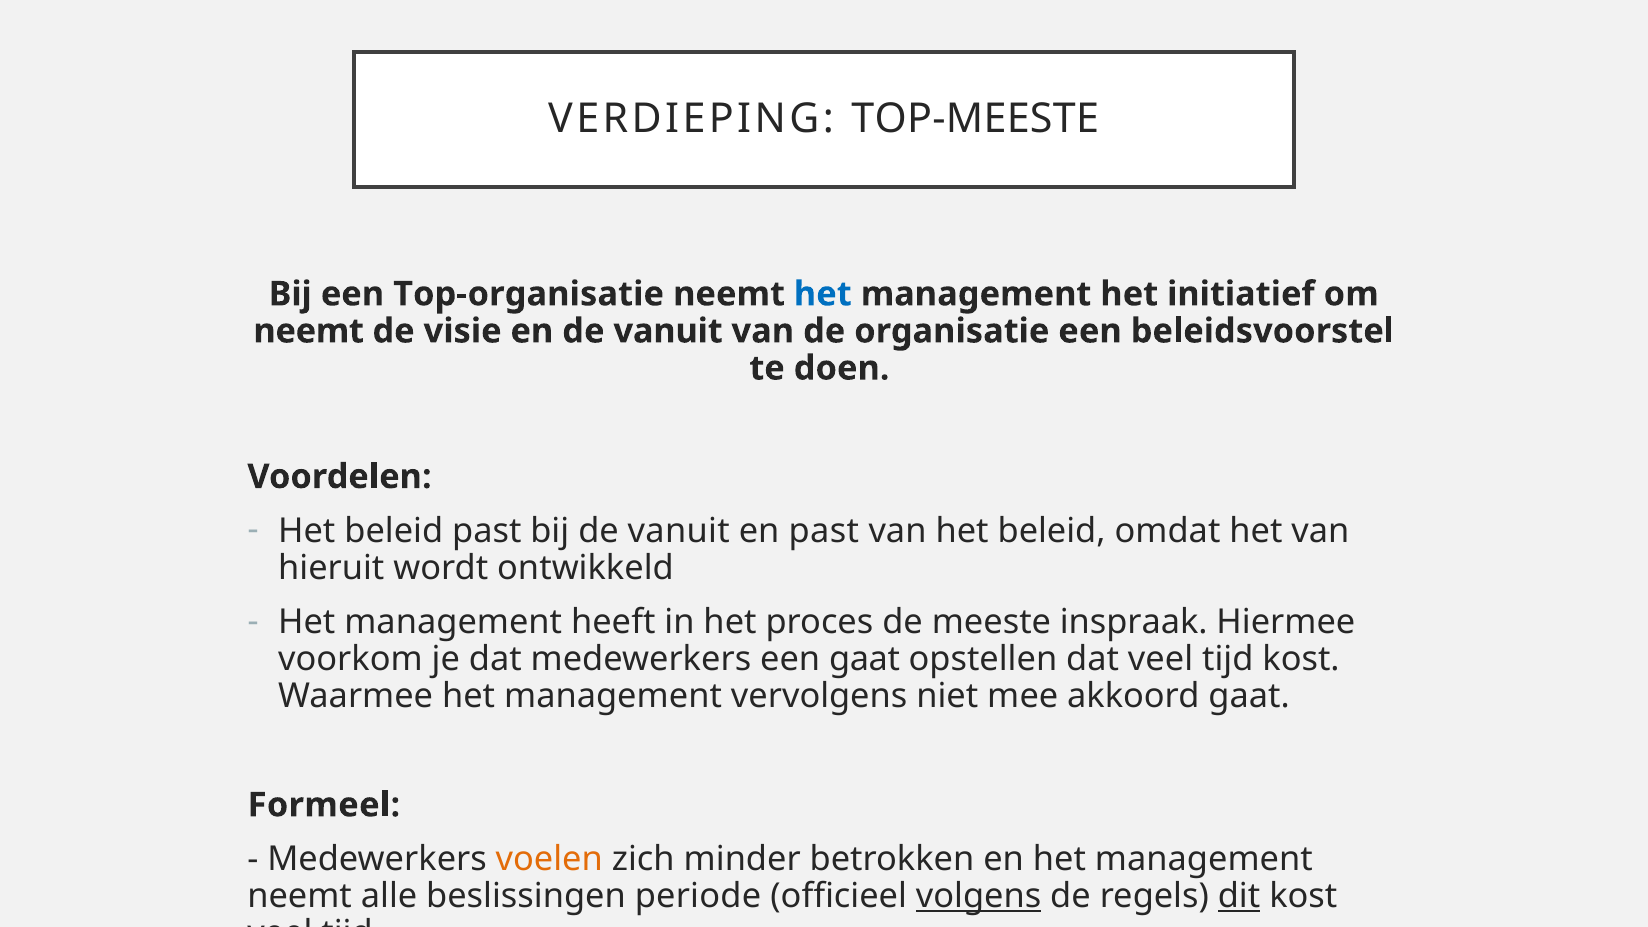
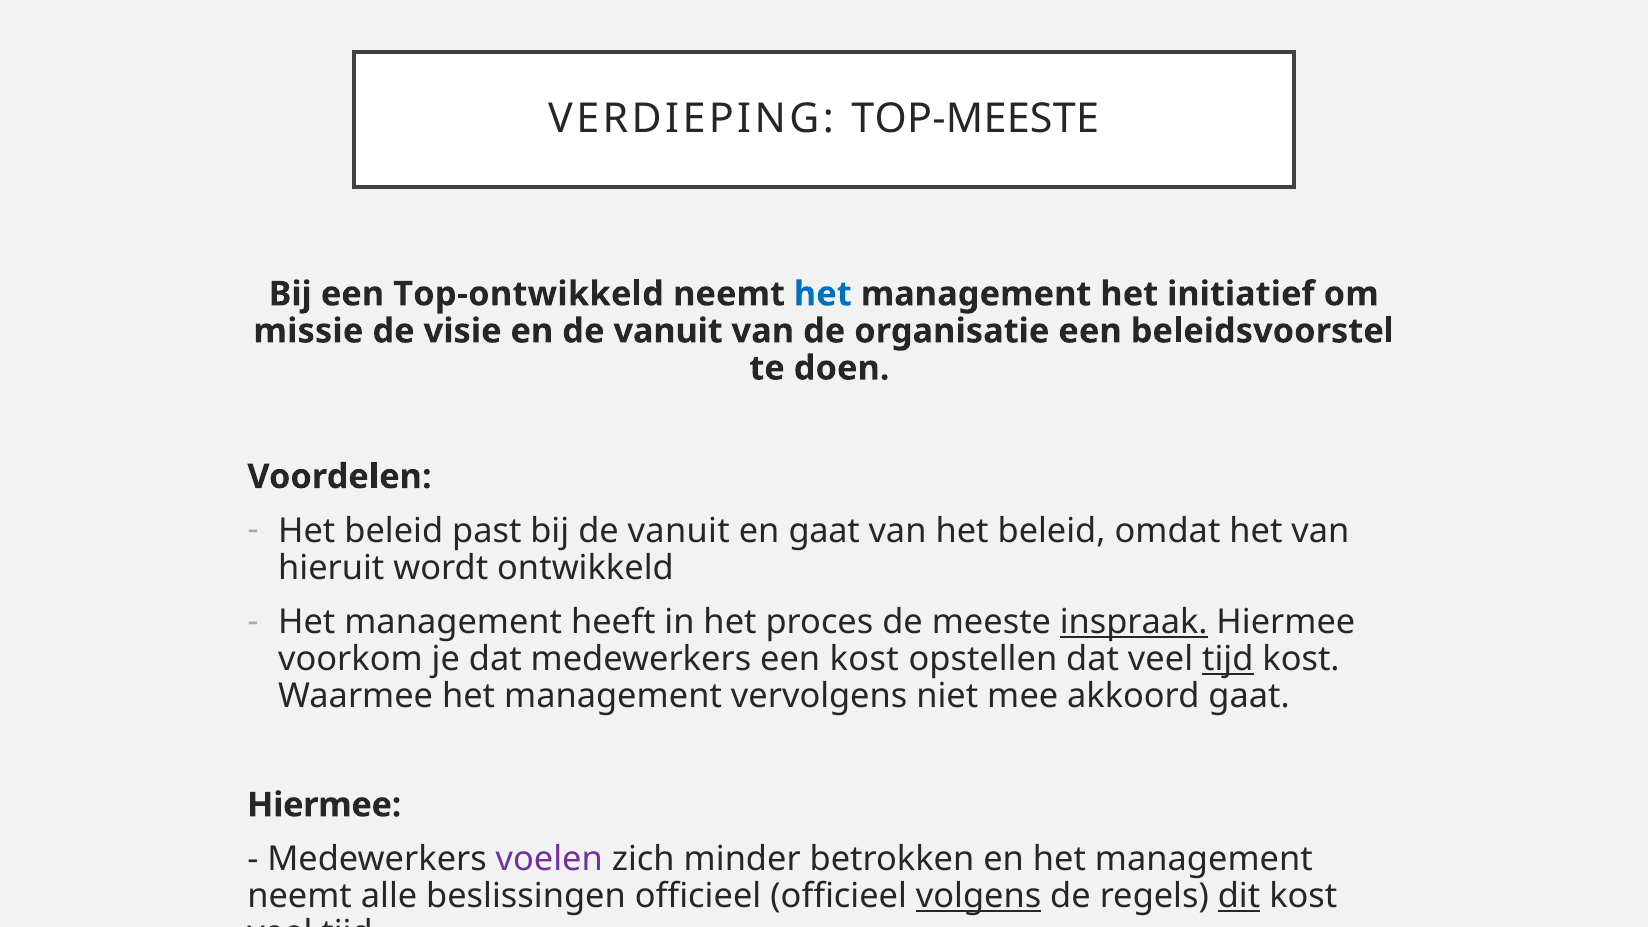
Top-organisatie: Top-organisatie -> Top-ontwikkeld
neemt at (309, 331): neemt -> missie
en past: past -> gaat
inspraak underline: none -> present
een gaat: gaat -> kost
tijd at (1228, 659) underline: none -> present
Formeel at (324, 805): Formeel -> Hiermee
voelen colour: orange -> purple
beslissingen periode: periode -> officieel
